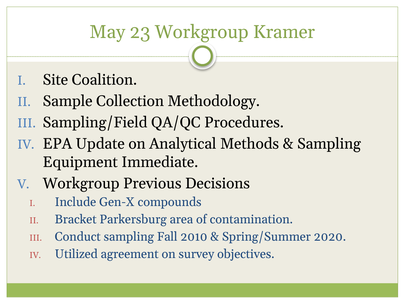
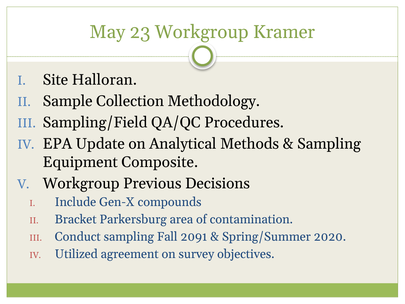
Coalition: Coalition -> Halloran
Immediate: Immediate -> Composite
2010: 2010 -> 2091
